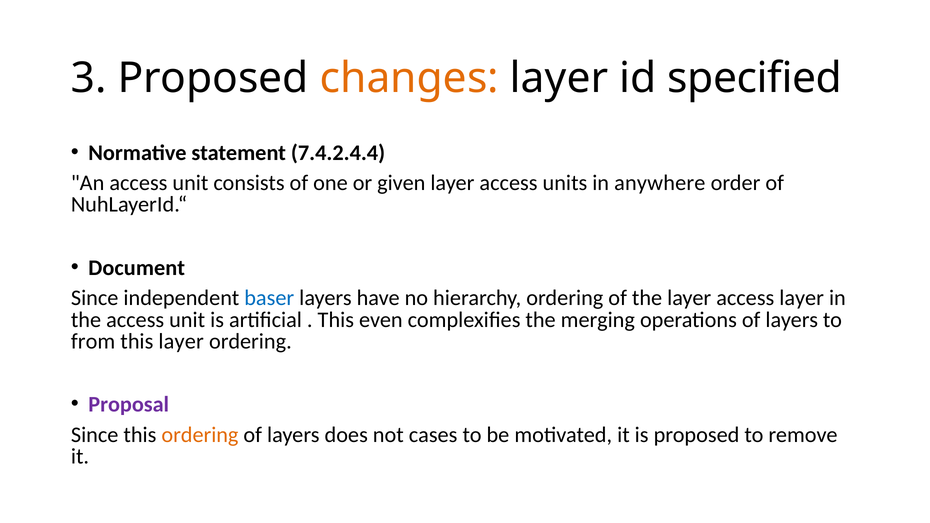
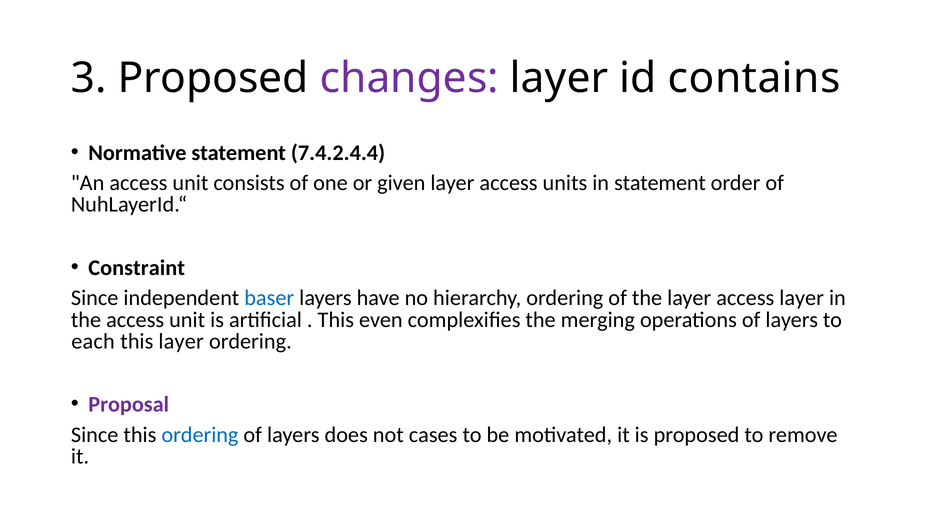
changes colour: orange -> purple
specified: specified -> contains
in anywhere: anywhere -> statement
Document: Document -> Constraint
from: from -> each
ordering at (200, 435) colour: orange -> blue
